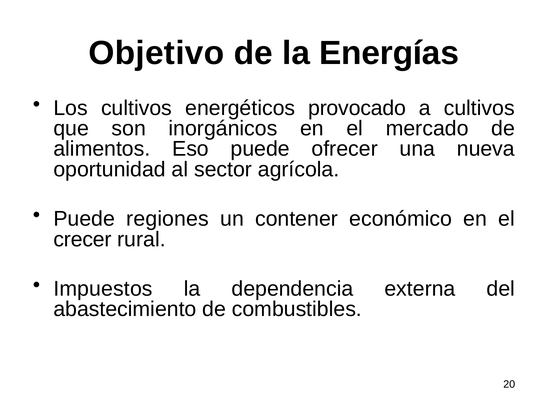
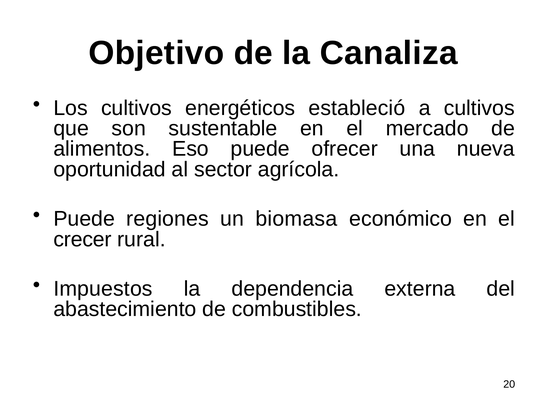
Energías: Energías -> Canaliza
provocado: provocado -> estableció
inorgánicos: inorgánicos -> sustentable
contener: contener -> biomasa
